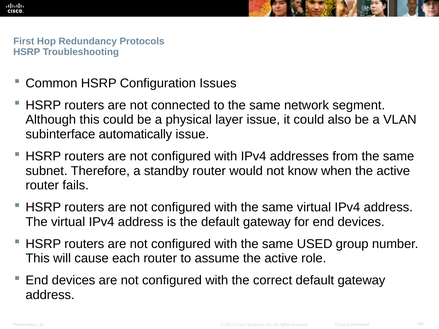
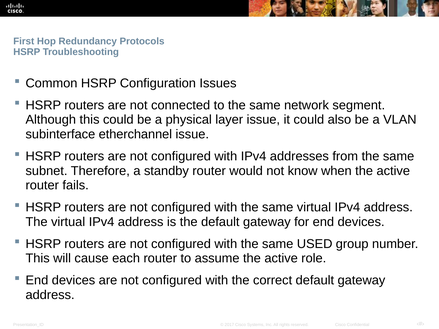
automatically: automatically -> etherchannel
